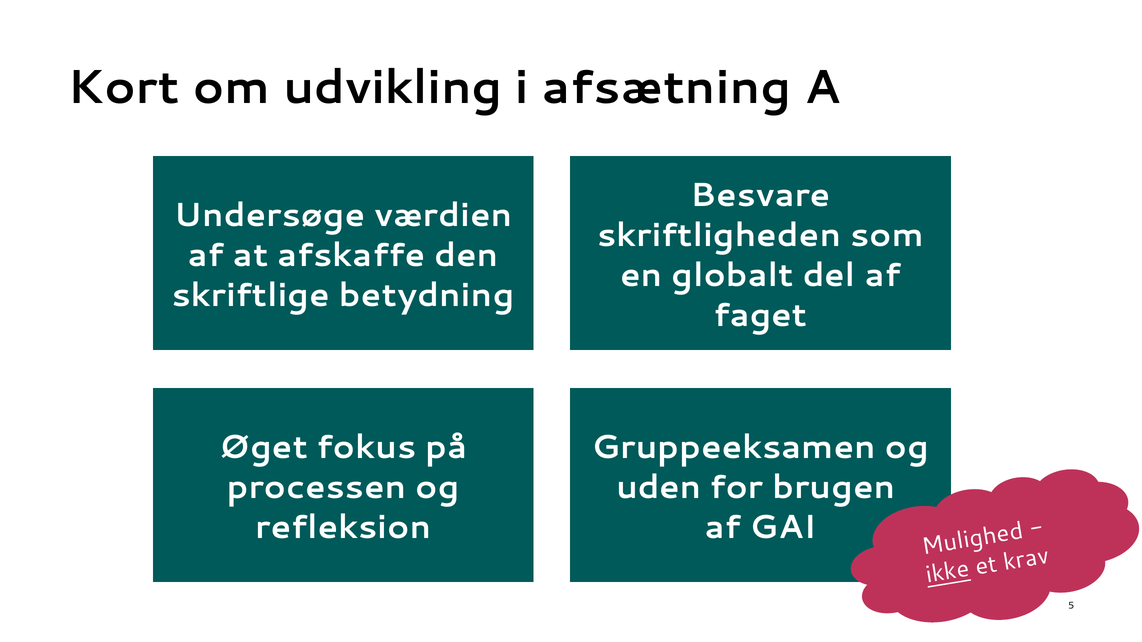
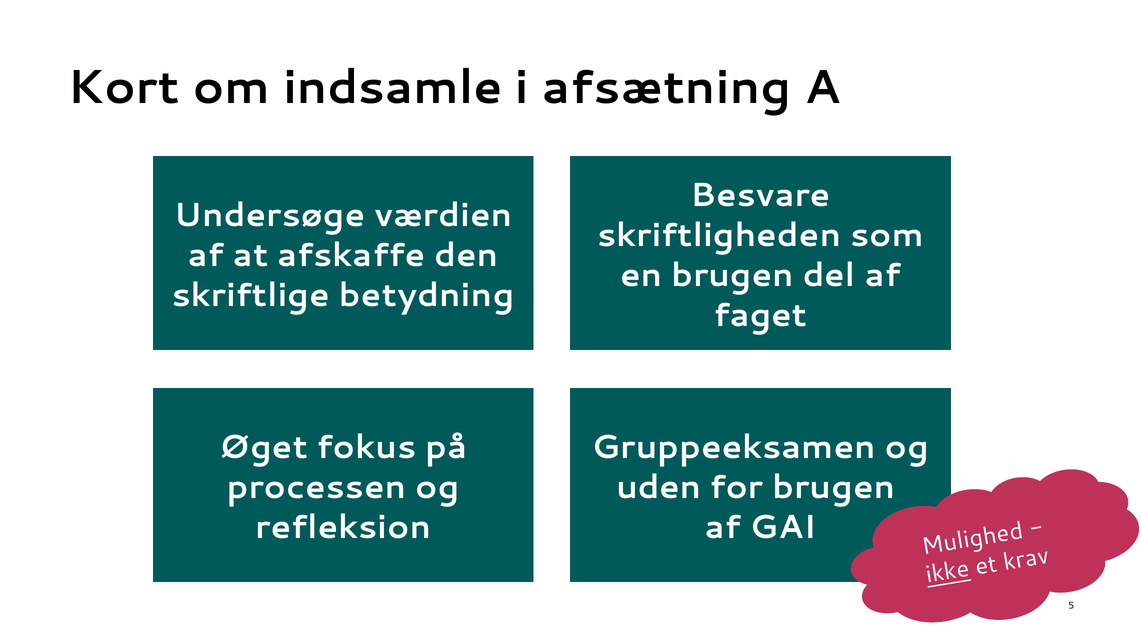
udvikling: udvikling -> indsamle
en globalt: globalt -> brugen
